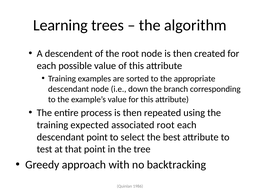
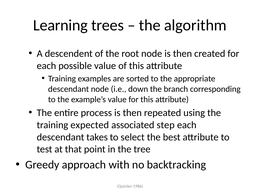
associated root: root -> step
descendant point: point -> takes
